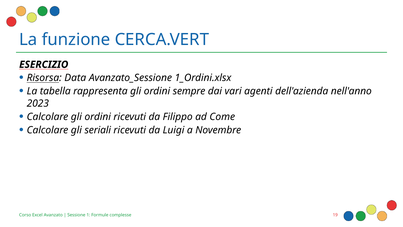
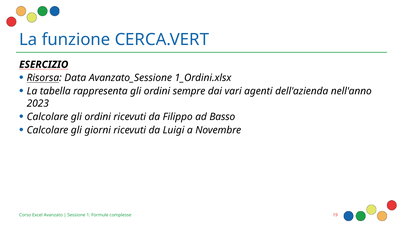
Come: Come -> Basso
seriali: seriali -> giorni
